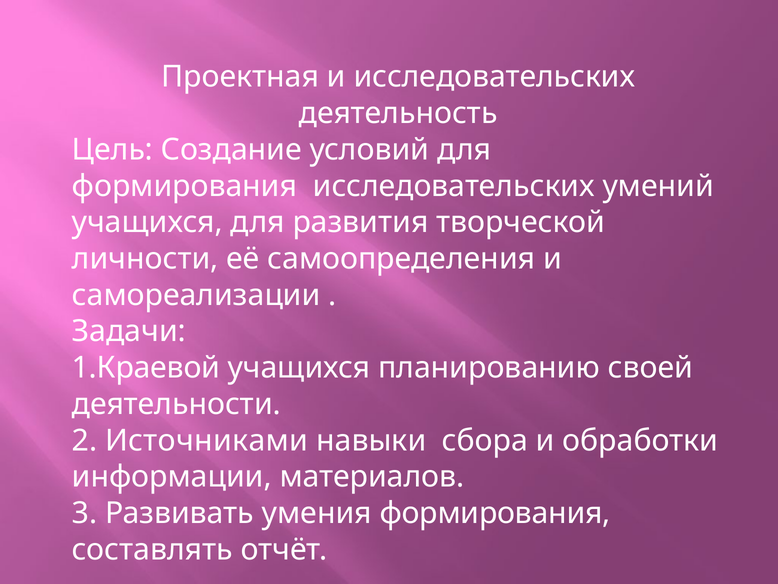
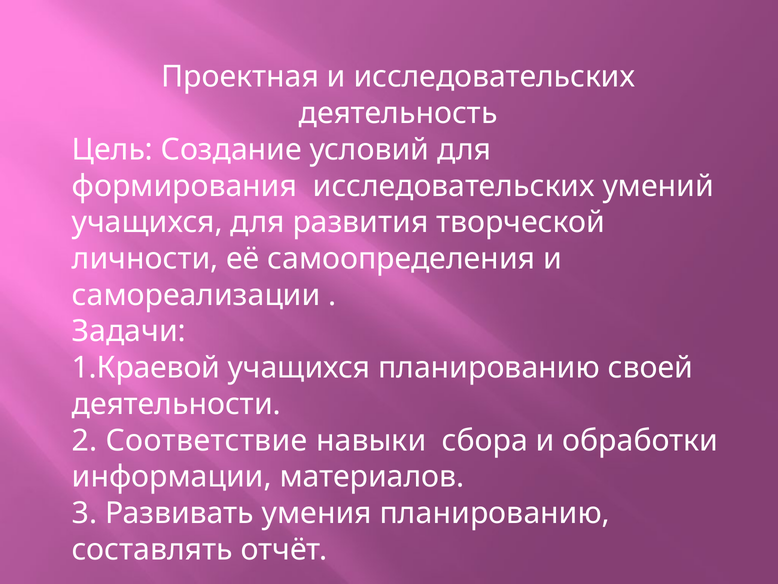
Источниками: Источниками -> Соответствие
умения формирования: формирования -> планированию
